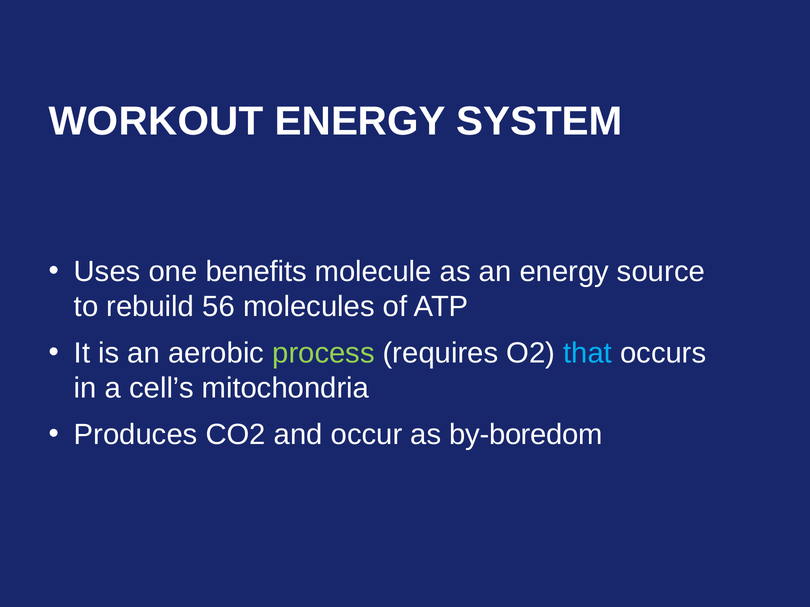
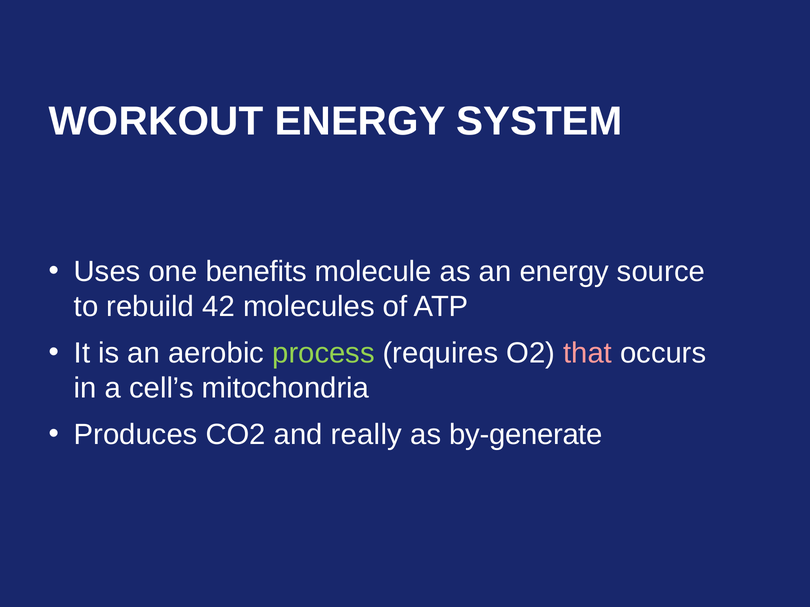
56: 56 -> 42
that colour: light blue -> pink
occur: occur -> really
by-boredom: by-boredom -> by-generate
